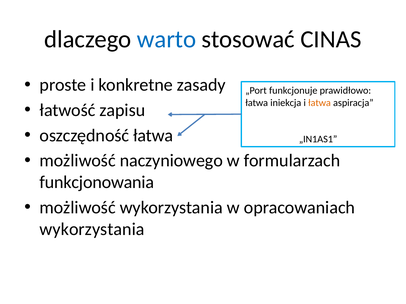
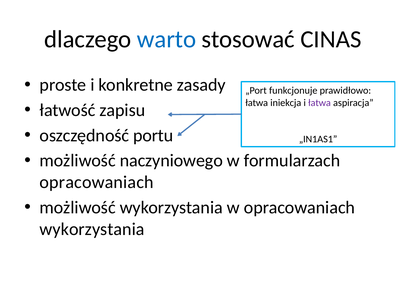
łatwa at (320, 103) colour: orange -> purple
oszczędność łatwa: łatwa -> portu
funkcjonowania at (97, 183): funkcjonowania -> opracowaniach
